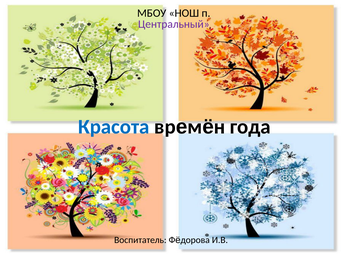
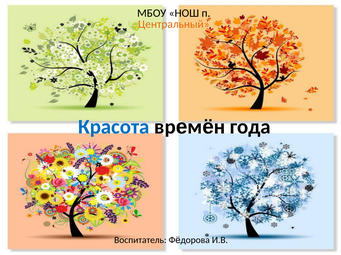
Центральный colour: purple -> orange
